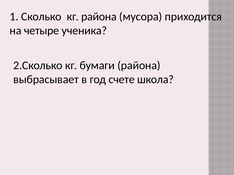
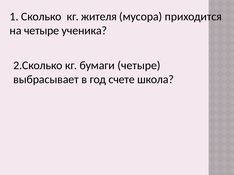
кг района: района -> жителя
бумаги района: района -> четыре
